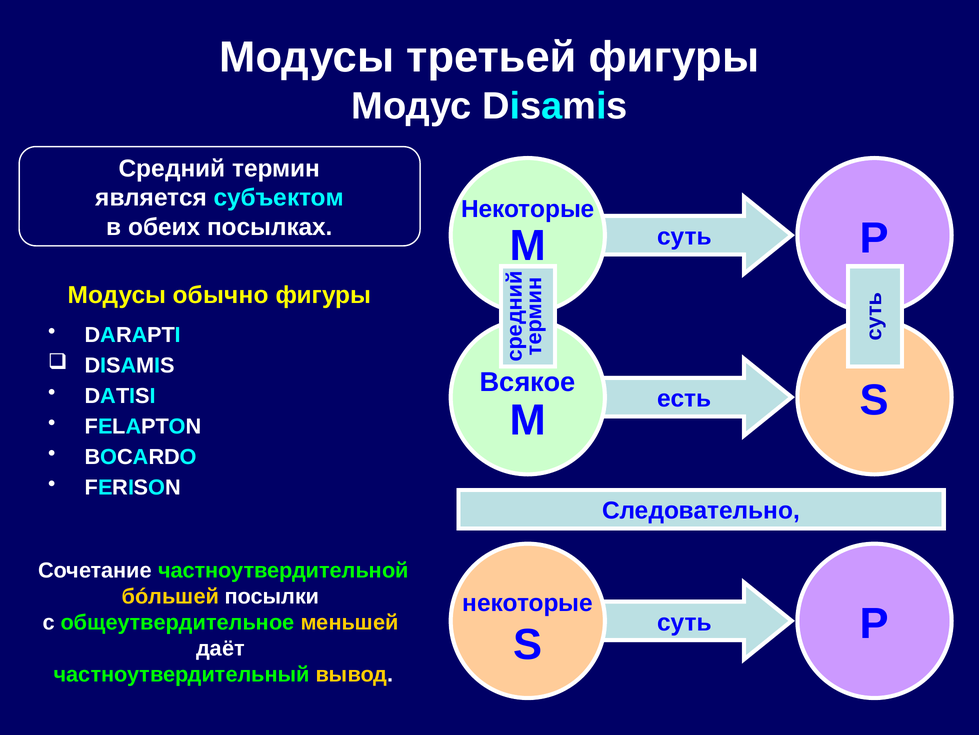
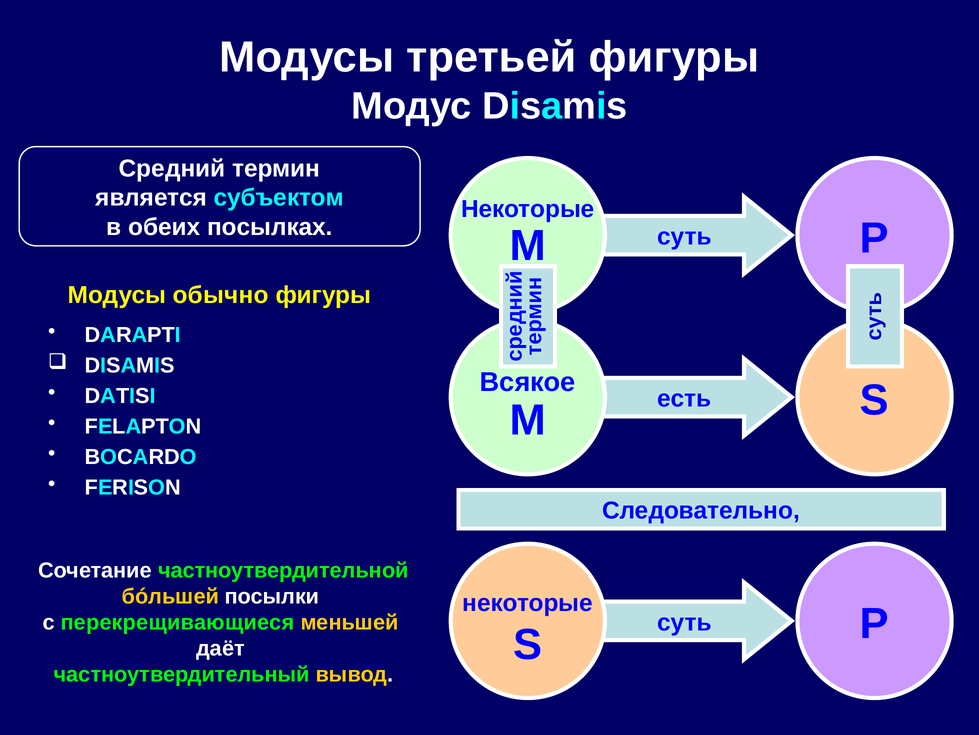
общеутвердительное: общеутвердительное -> перекрещивающиеся
